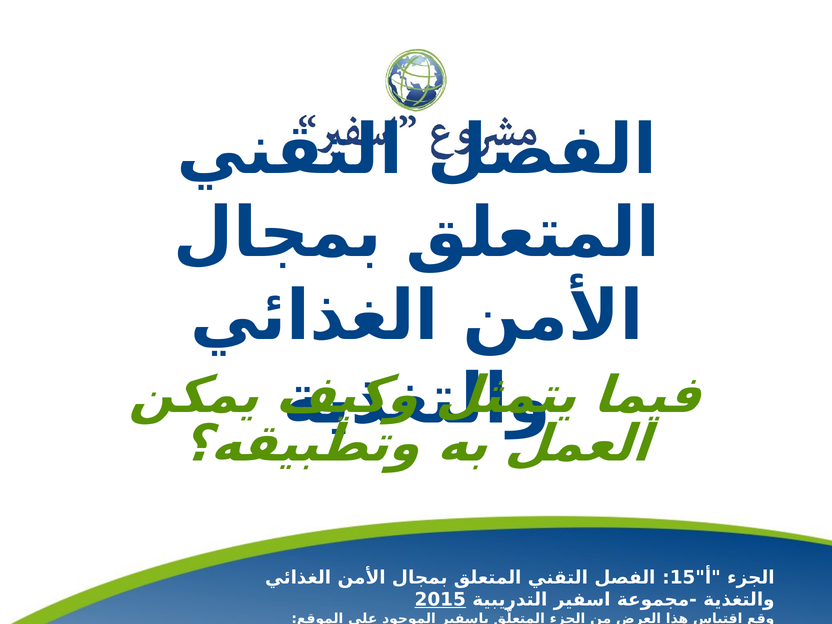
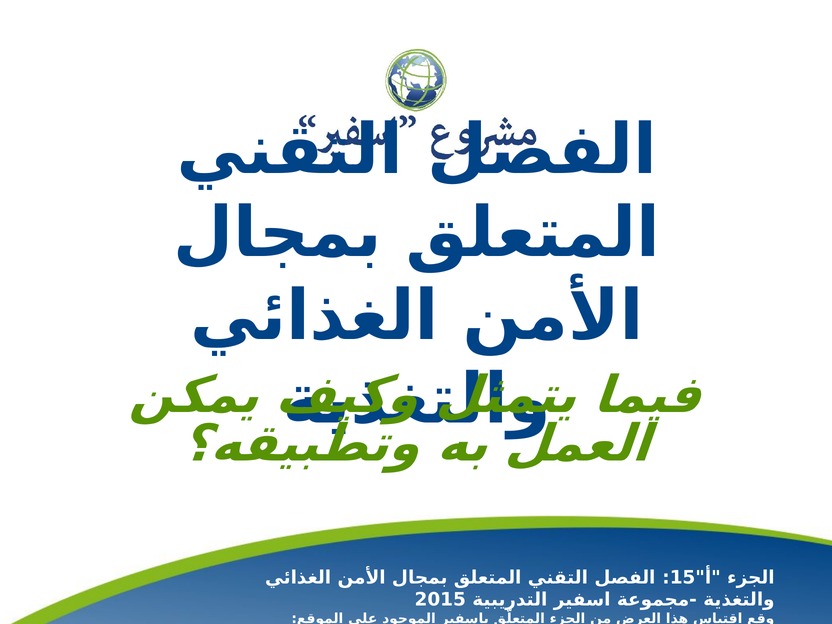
2015 underline: present -> none
